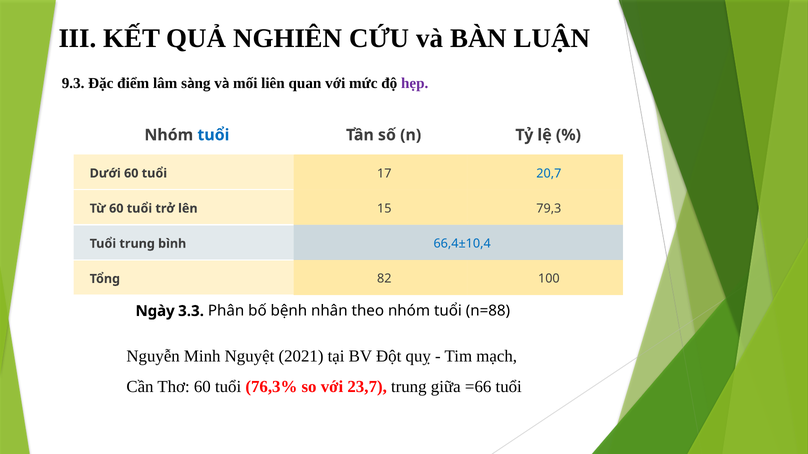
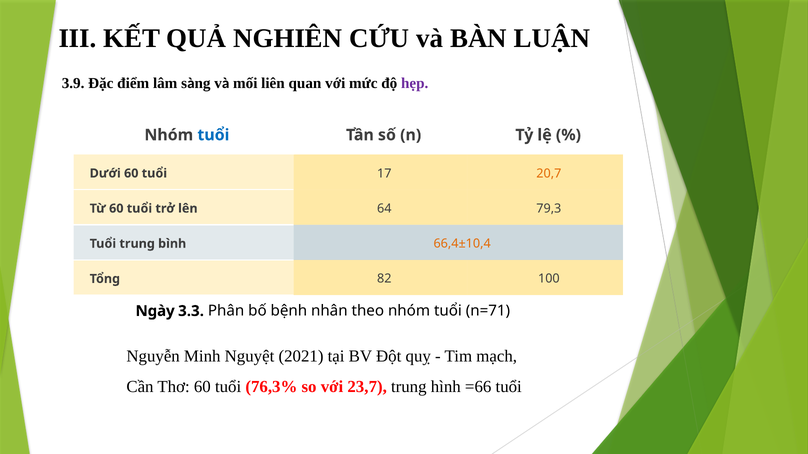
9.3: 9.3 -> 3.9
20,7 colour: blue -> orange
15: 15 -> 64
66,4±10,4 colour: blue -> orange
n=88: n=88 -> n=71
giữa: giữa -> hình
